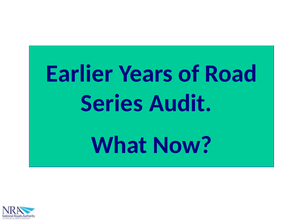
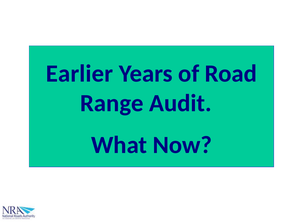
Series: Series -> Range
